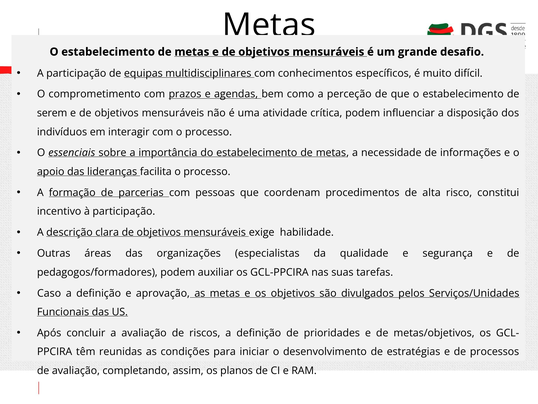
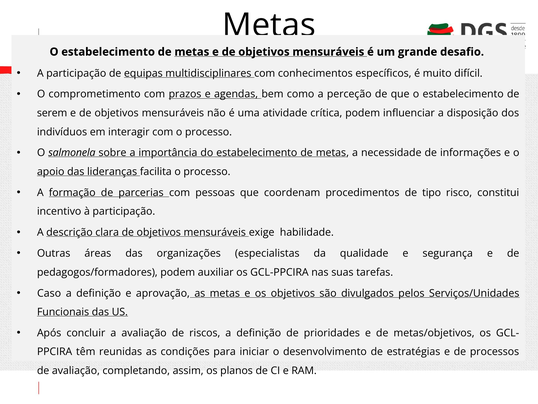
essenciais: essenciais -> salmonela
alta: alta -> tipo
